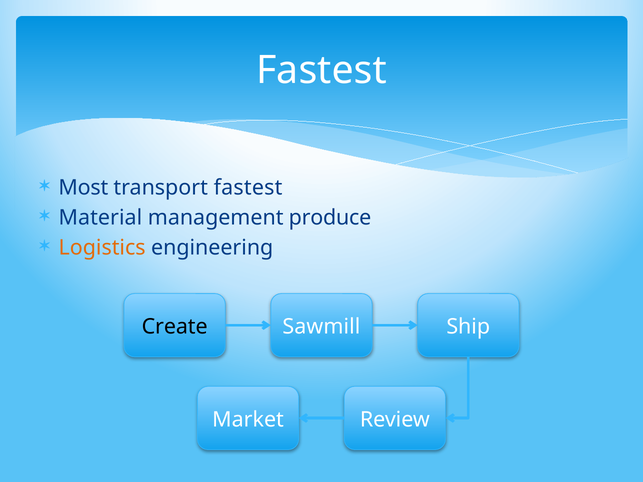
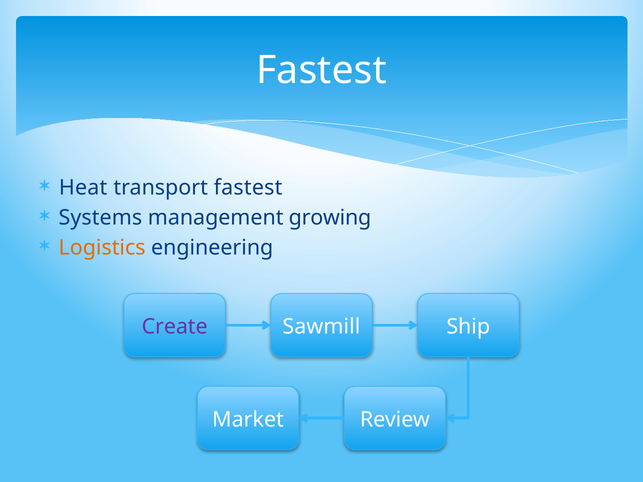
Most: Most -> Heat
Material: Material -> Systems
produce: produce -> growing
Create colour: black -> purple
